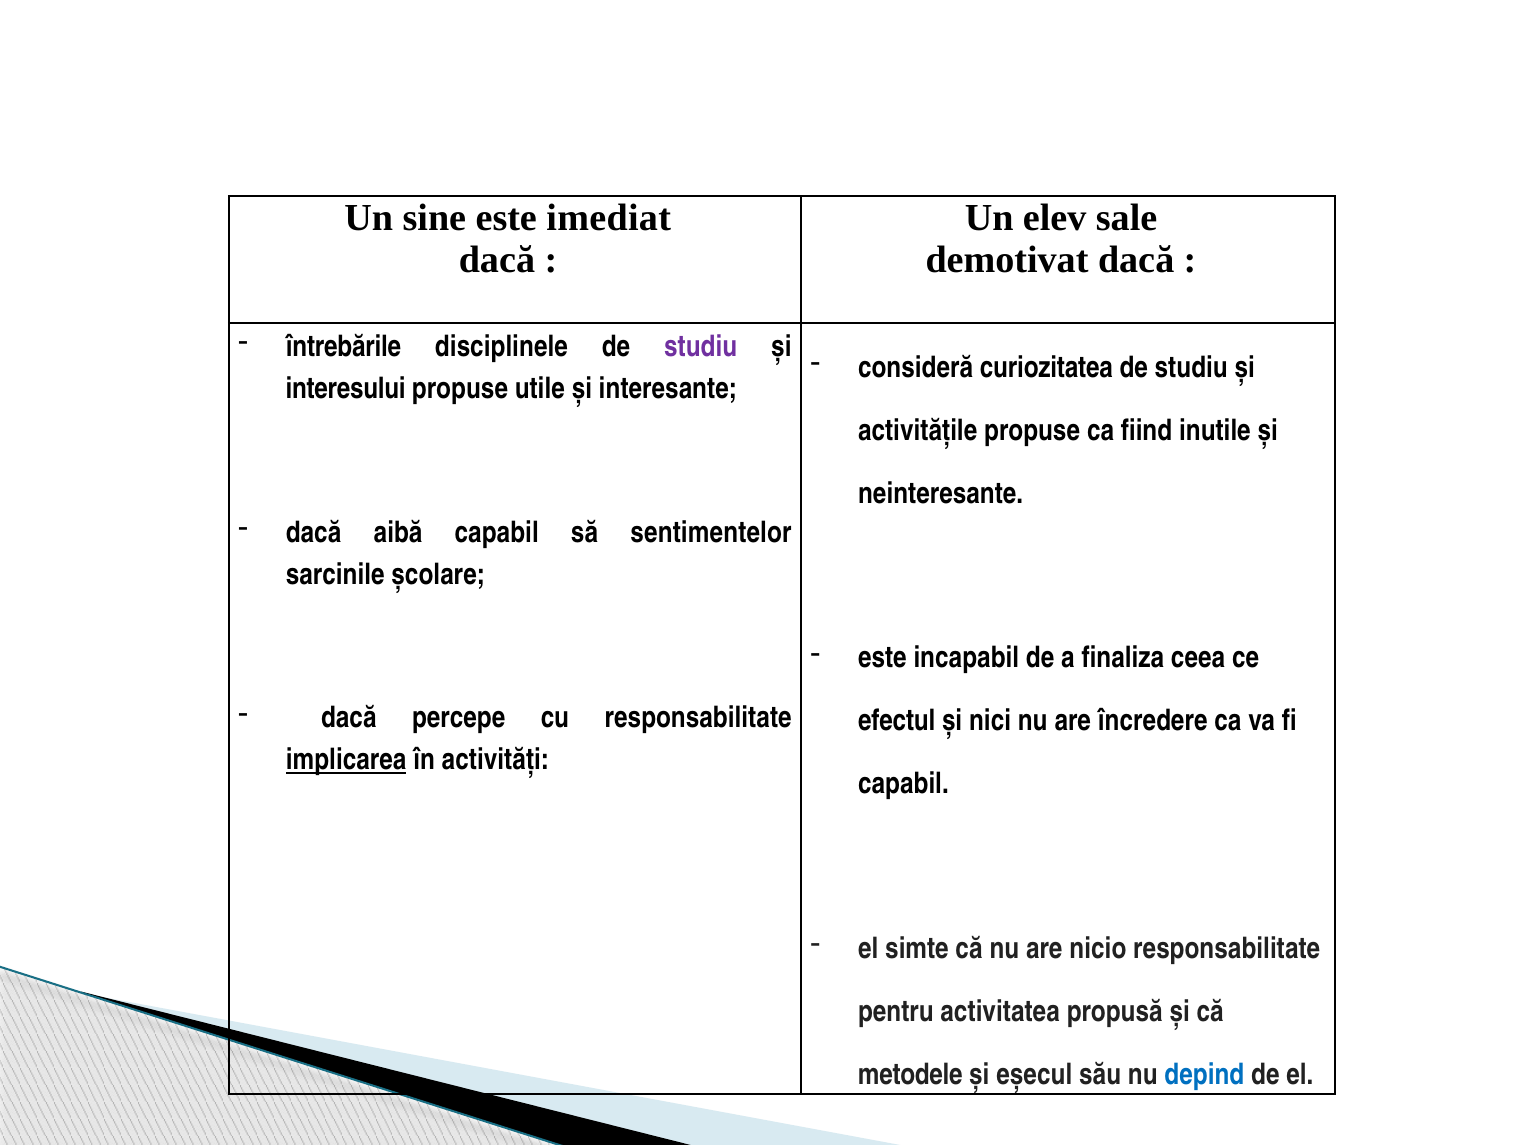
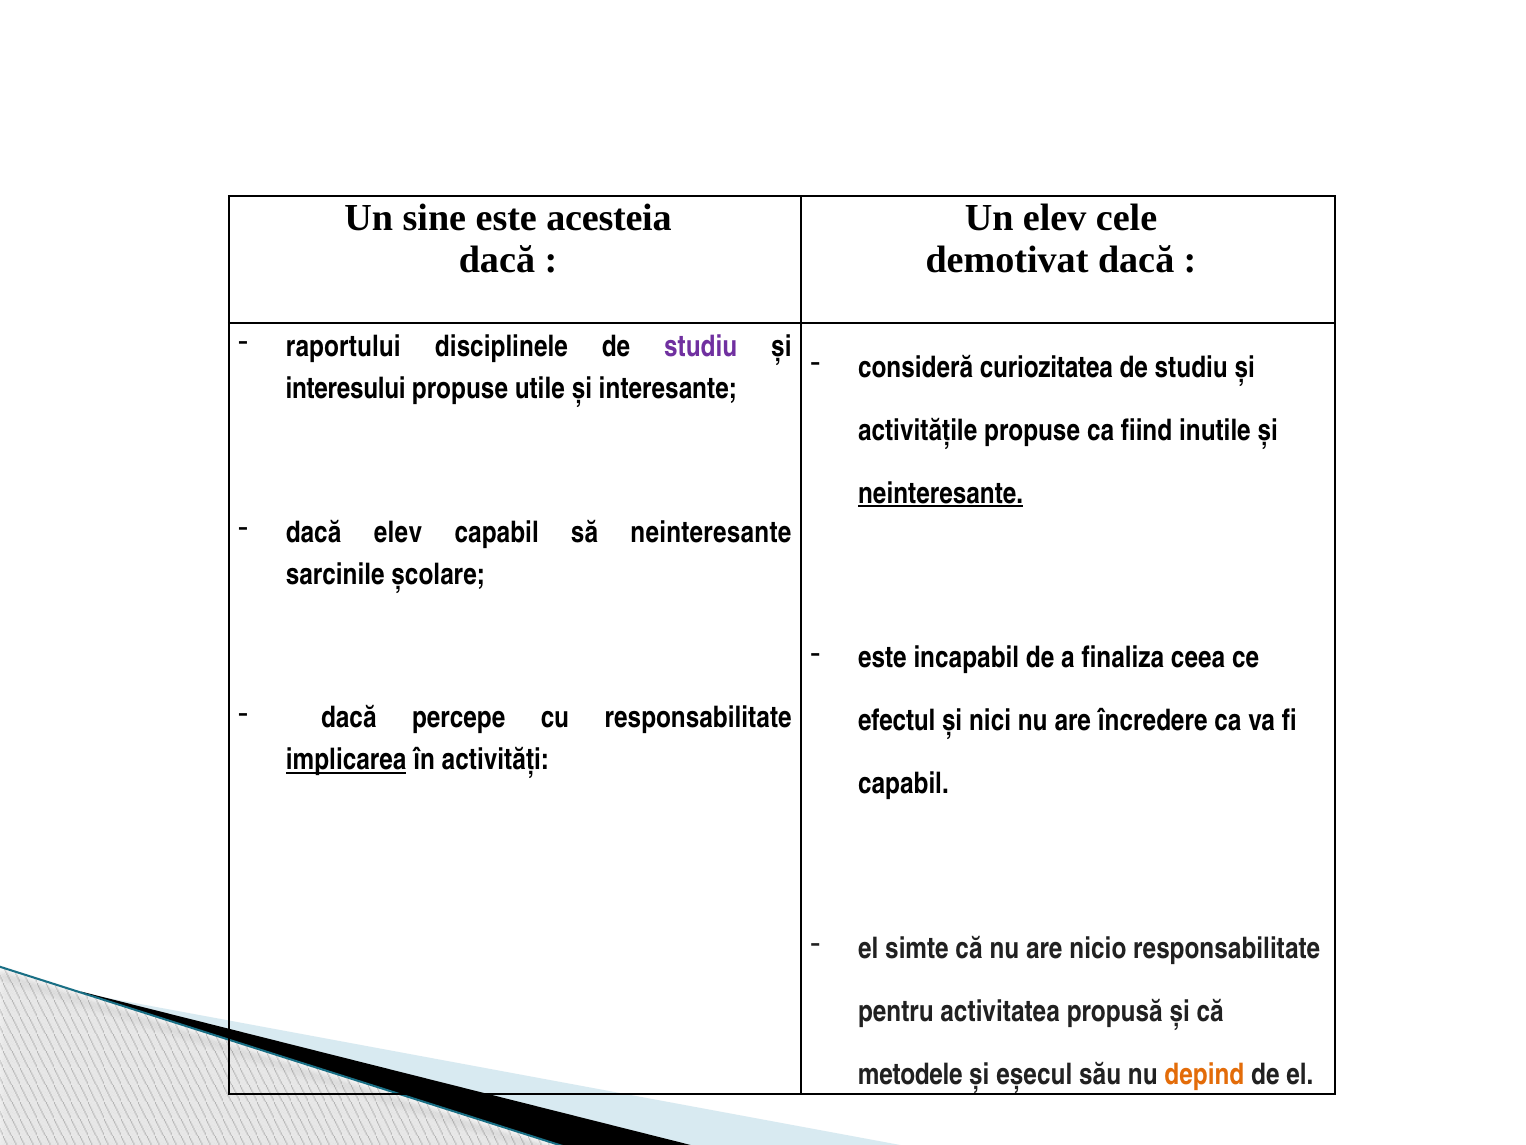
imediat: imediat -> acesteia
sale: sale -> cele
întrebările: întrebările -> raportului
neinteresante at (941, 493) underline: none -> present
dacă aibă: aibă -> elev
să sentimentelor: sentimentelor -> neinteresante
depind colour: blue -> orange
